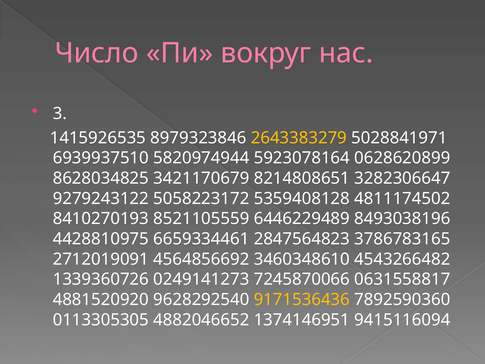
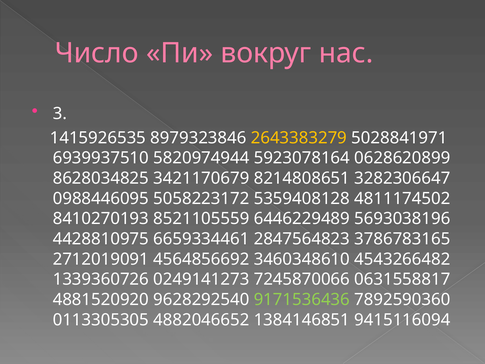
9279243122: 9279243122 -> 0988446095
8493038196: 8493038196 -> 5693038196
9171536436 colour: yellow -> light green
1374146951: 1374146951 -> 1384146851
